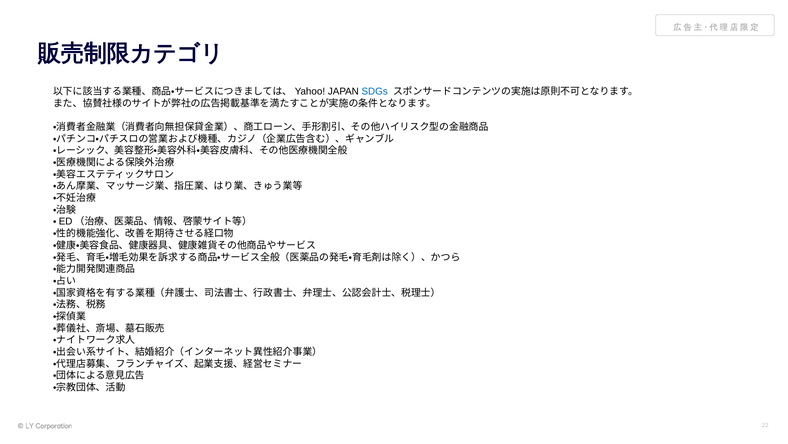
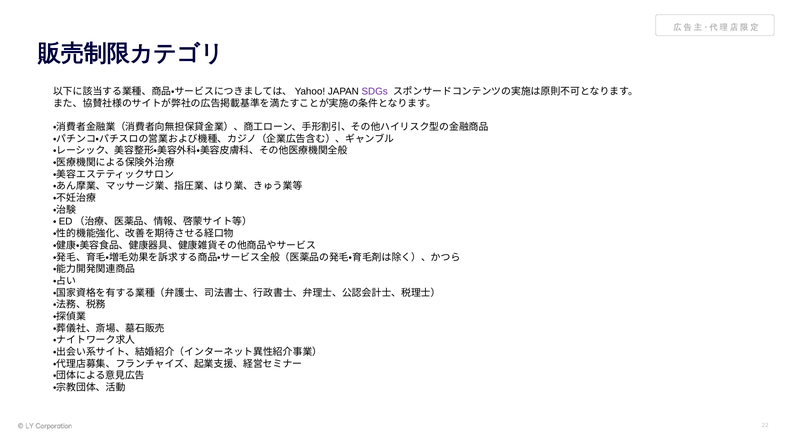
SDGs colour: blue -> purple
